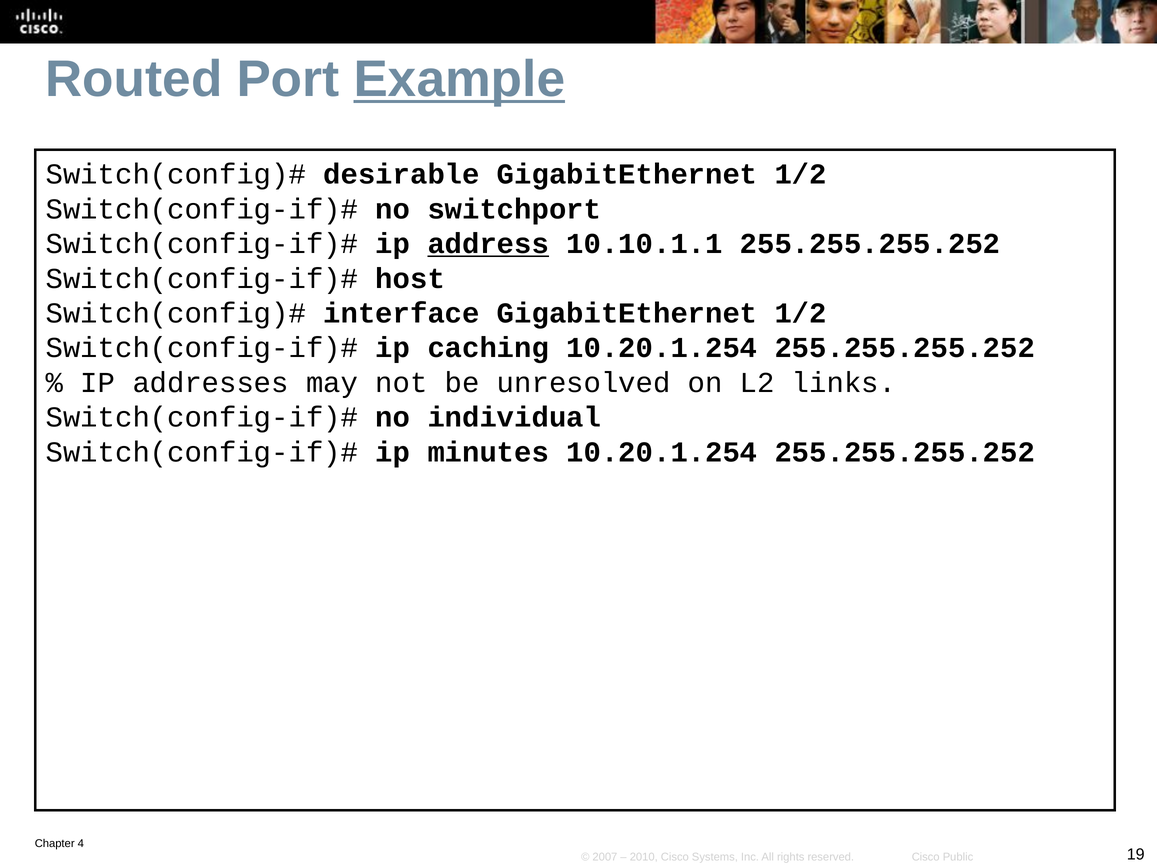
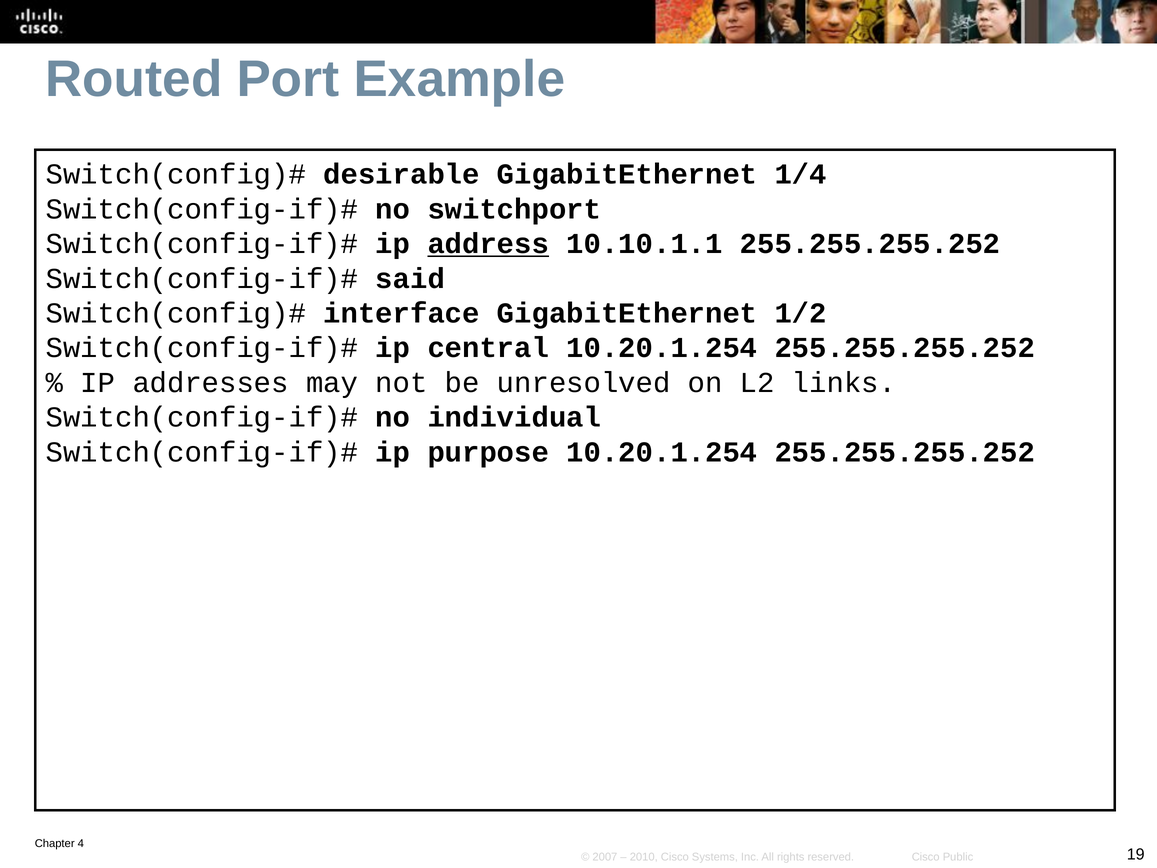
Example underline: present -> none
1/2 at (801, 174): 1/2 -> 1/4
host: host -> said
caching: caching -> central
minutes: minutes -> purpose
